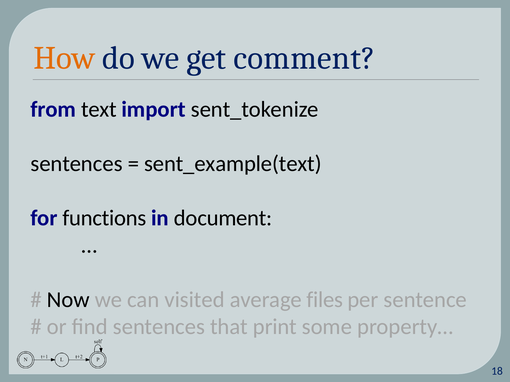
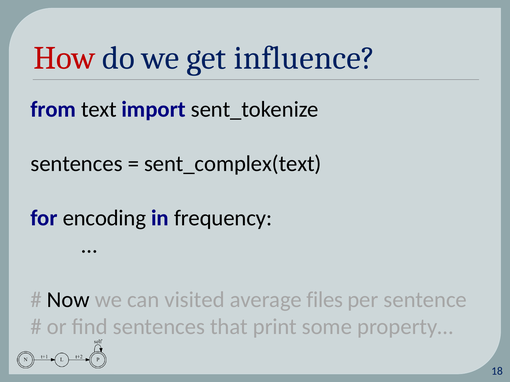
How colour: orange -> red
comment: comment -> influence
sent_example(text: sent_example(text -> sent_complex(text
functions: functions -> encoding
document: document -> frequency
